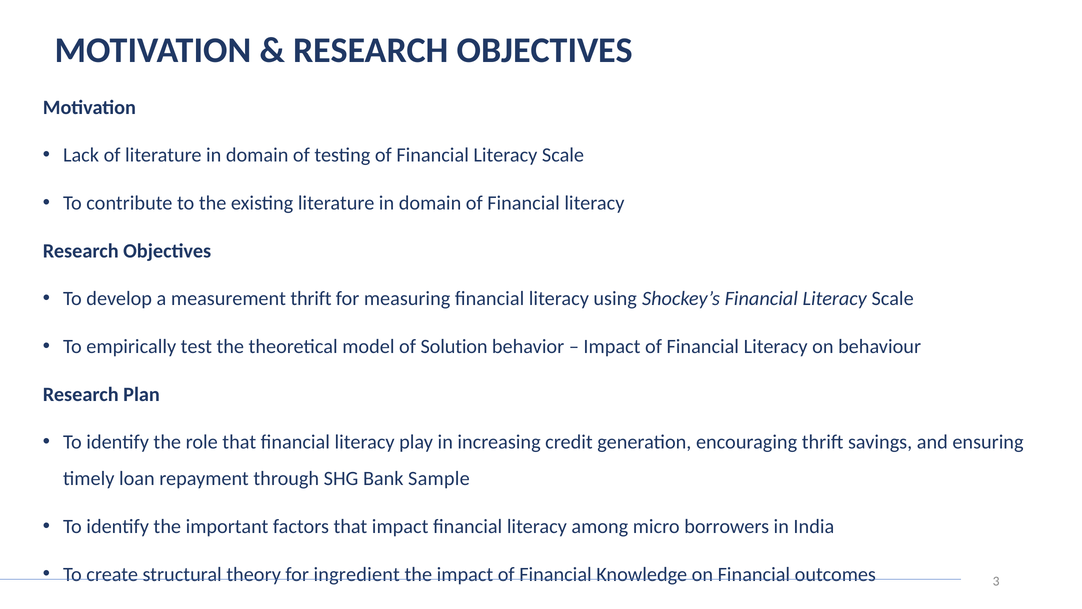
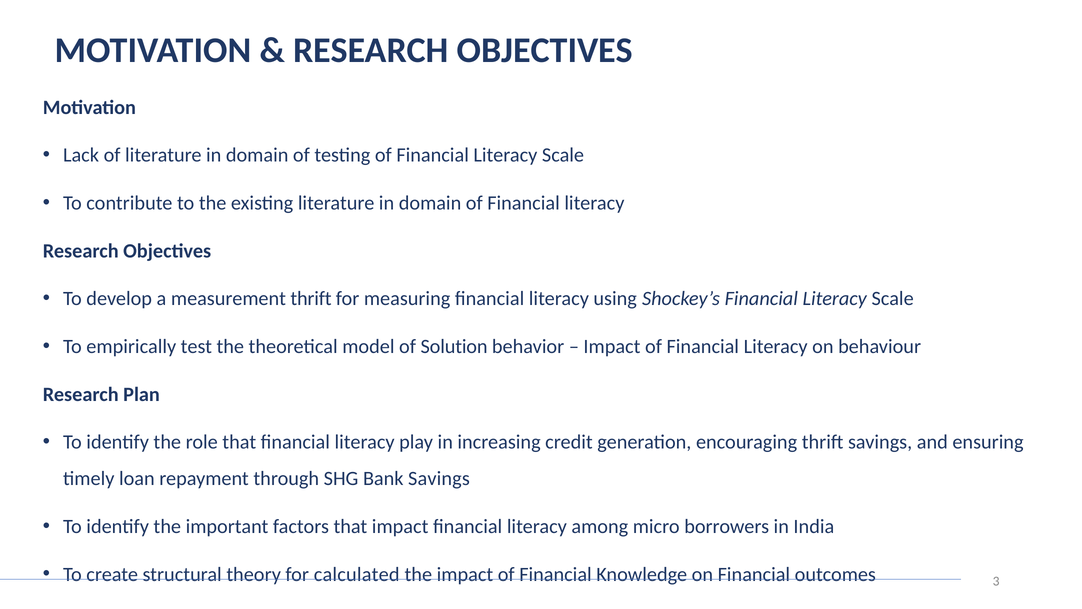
Bank Sample: Sample -> Savings
ingredient: ingredient -> calculated
